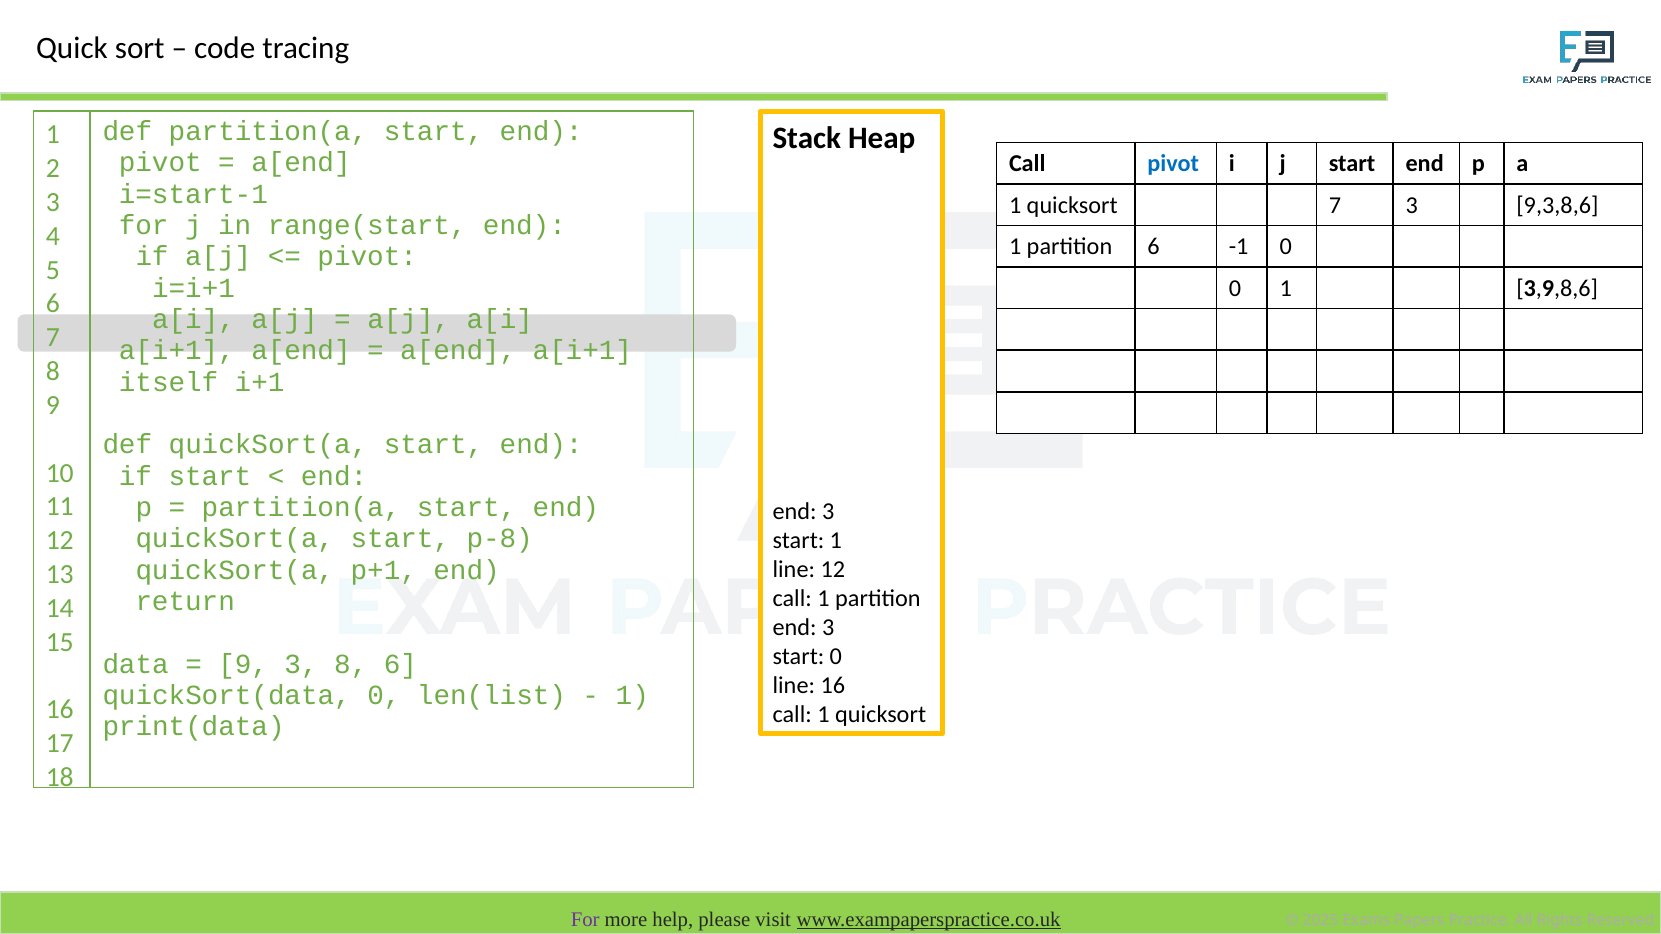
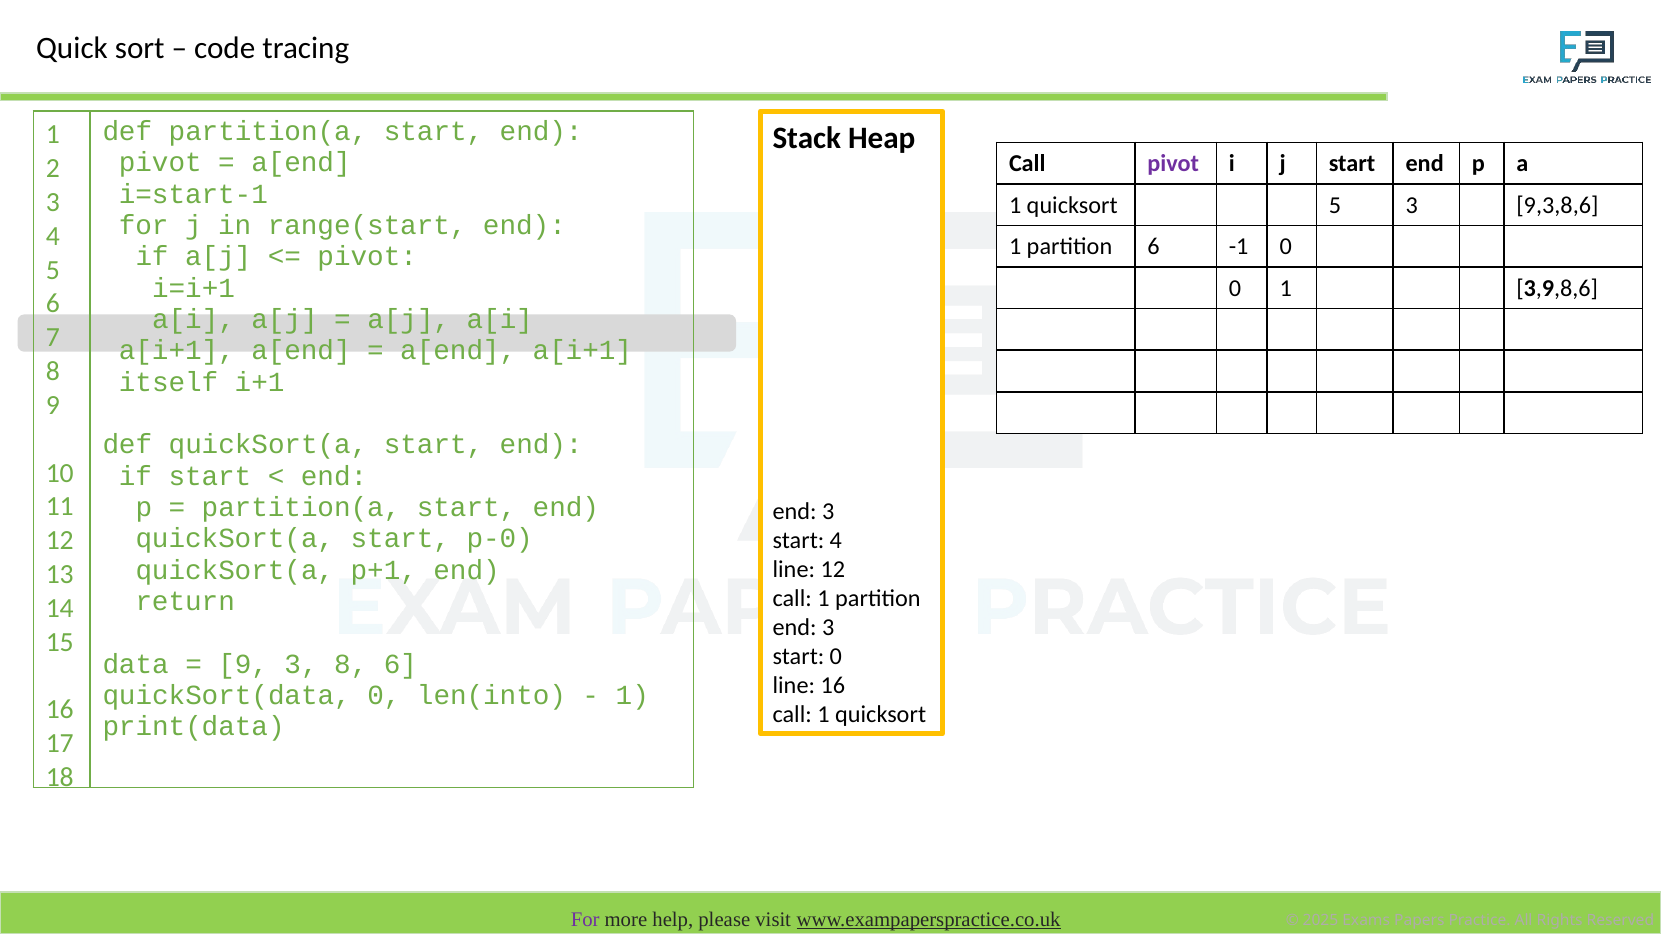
pivot at (1173, 164) colour: blue -> purple
quicksort 7: 7 -> 5
p-8: p-8 -> p-0
start 1: 1 -> 4
len(list: len(list -> len(into
